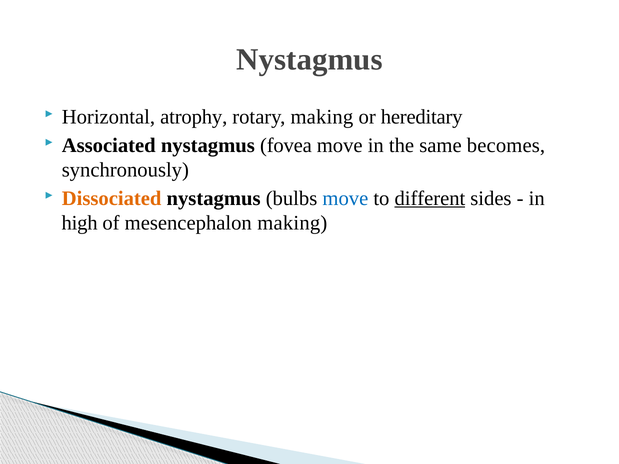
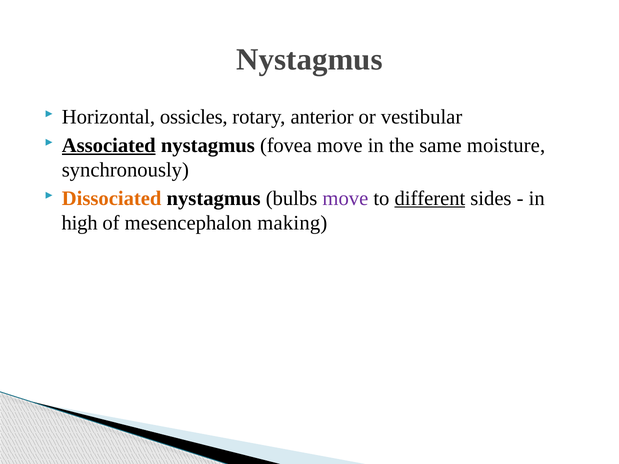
atrophy: atrophy -> ossicles
rotary making: making -> anterior
hereditary: hereditary -> vestibular
Associated underline: none -> present
becomes: becomes -> moisture
move at (345, 198) colour: blue -> purple
